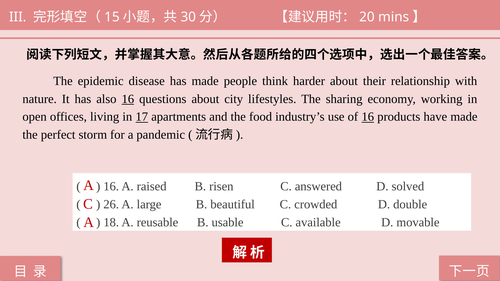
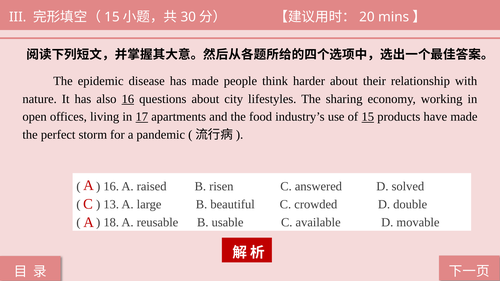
of 16: 16 -> 15
26: 26 -> 13
